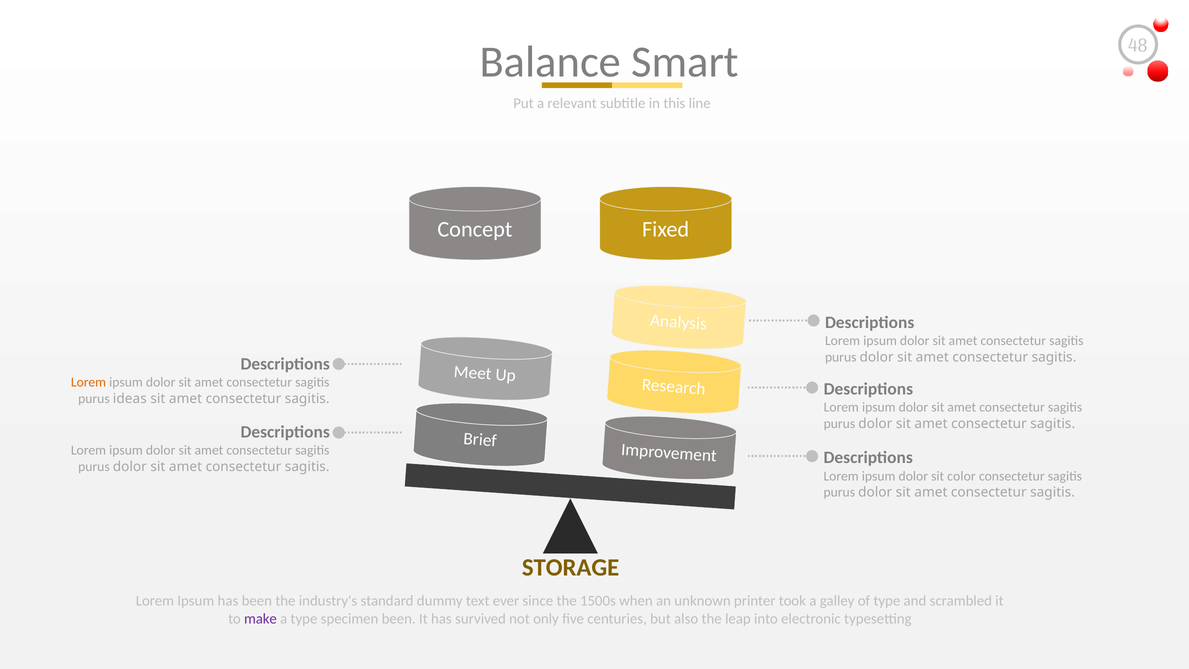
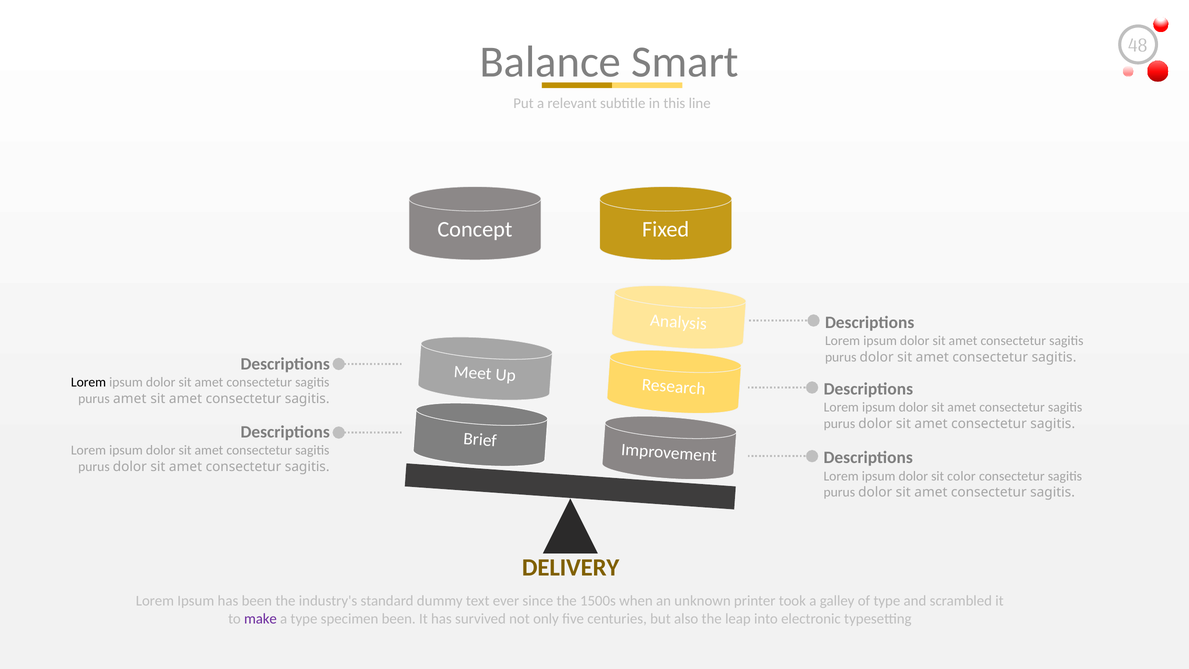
Lorem at (89, 382) colour: orange -> black
purus ideas: ideas -> amet
STORAGE: STORAGE -> DELIVERY
